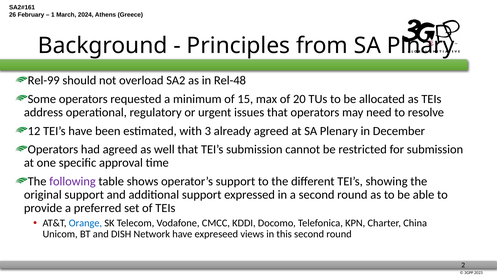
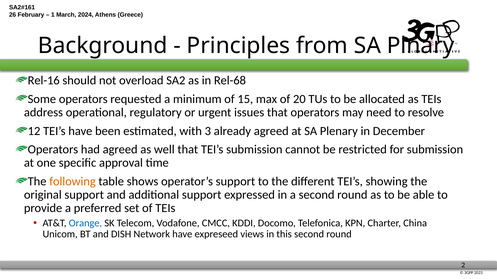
Rel-99: Rel-99 -> Rel-16
Rel-48: Rel-48 -> Rel-68
following colour: purple -> orange
